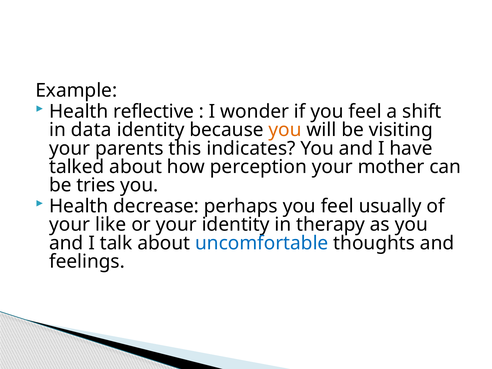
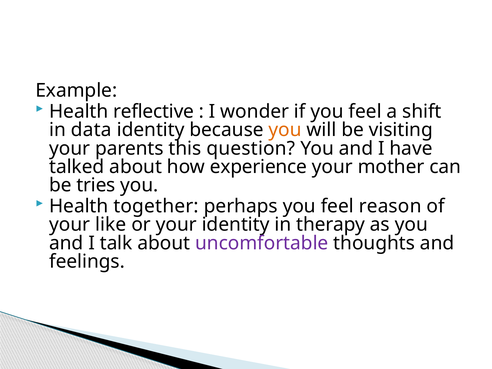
indicates: indicates -> question
perception: perception -> experience
decrease: decrease -> together
usually: usually -> reason
uncomfortable colour: blue -> purple
